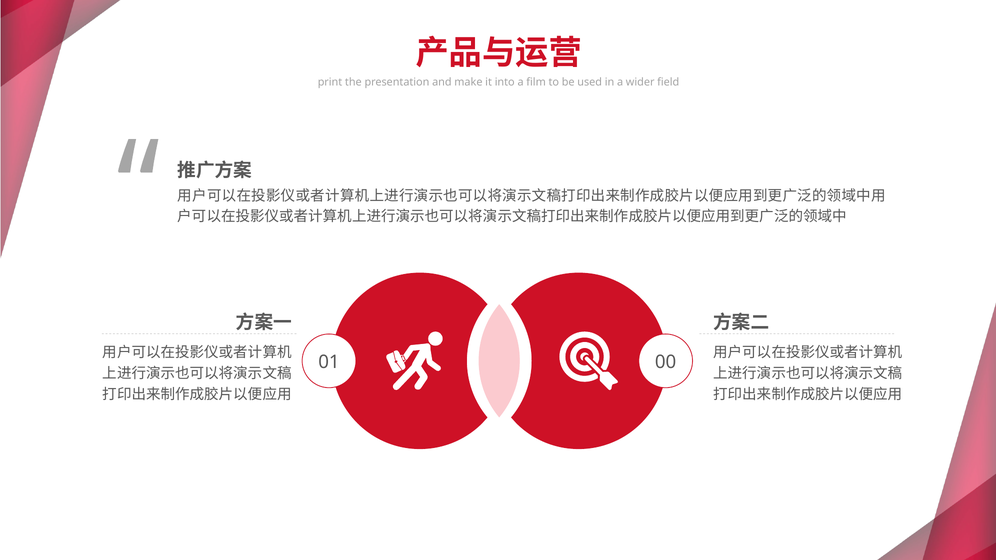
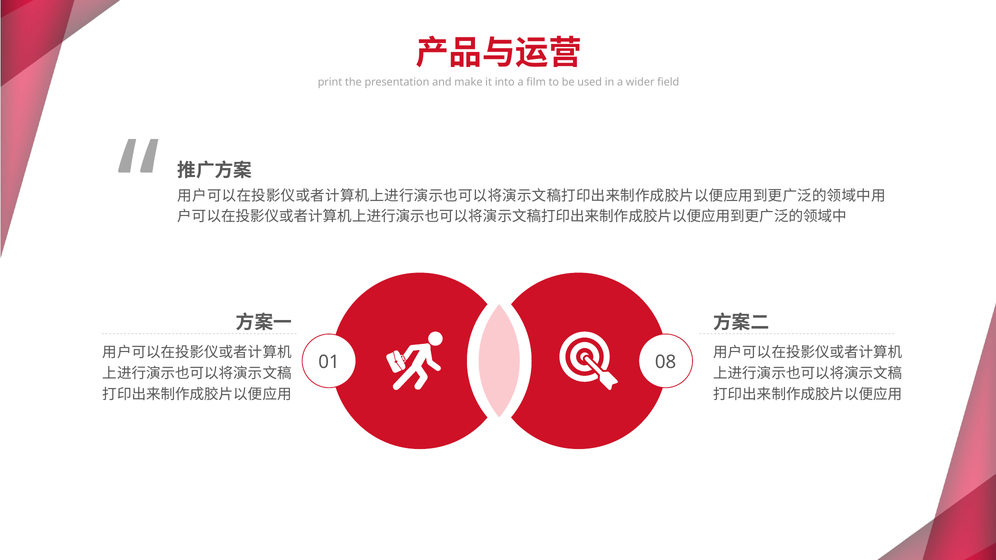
00: 00 -> 08
